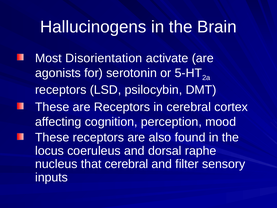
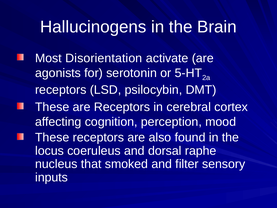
that cerebral: cerebral -> smoked
